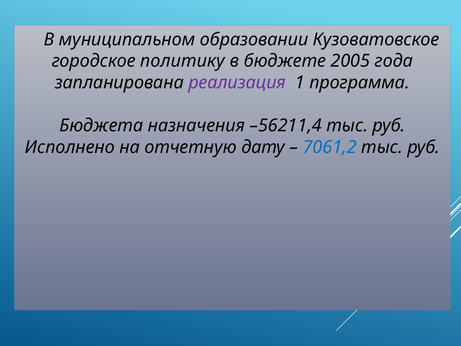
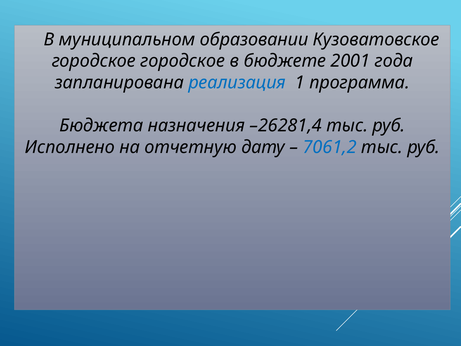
городское политику: политику -> городское
2005: 2005 -> 2001
реализация colour: purple -> blue
–56211,4: –56211,4 -> –26281,4
